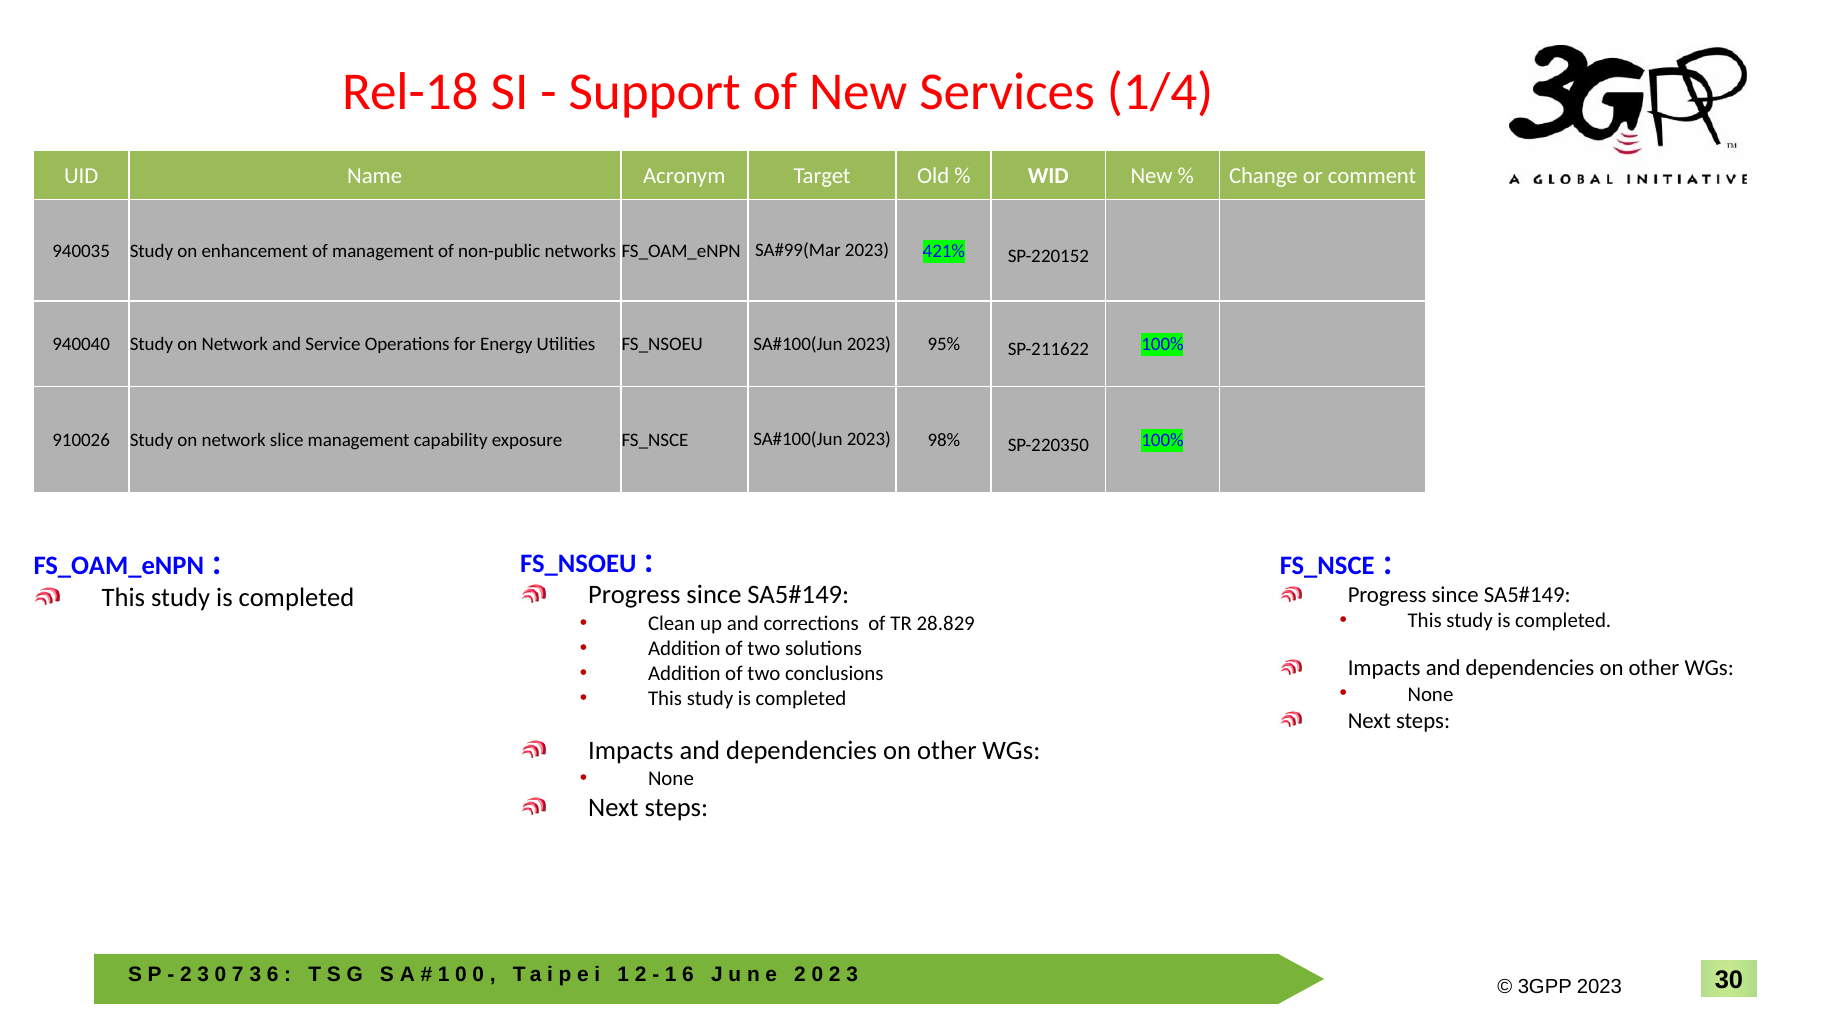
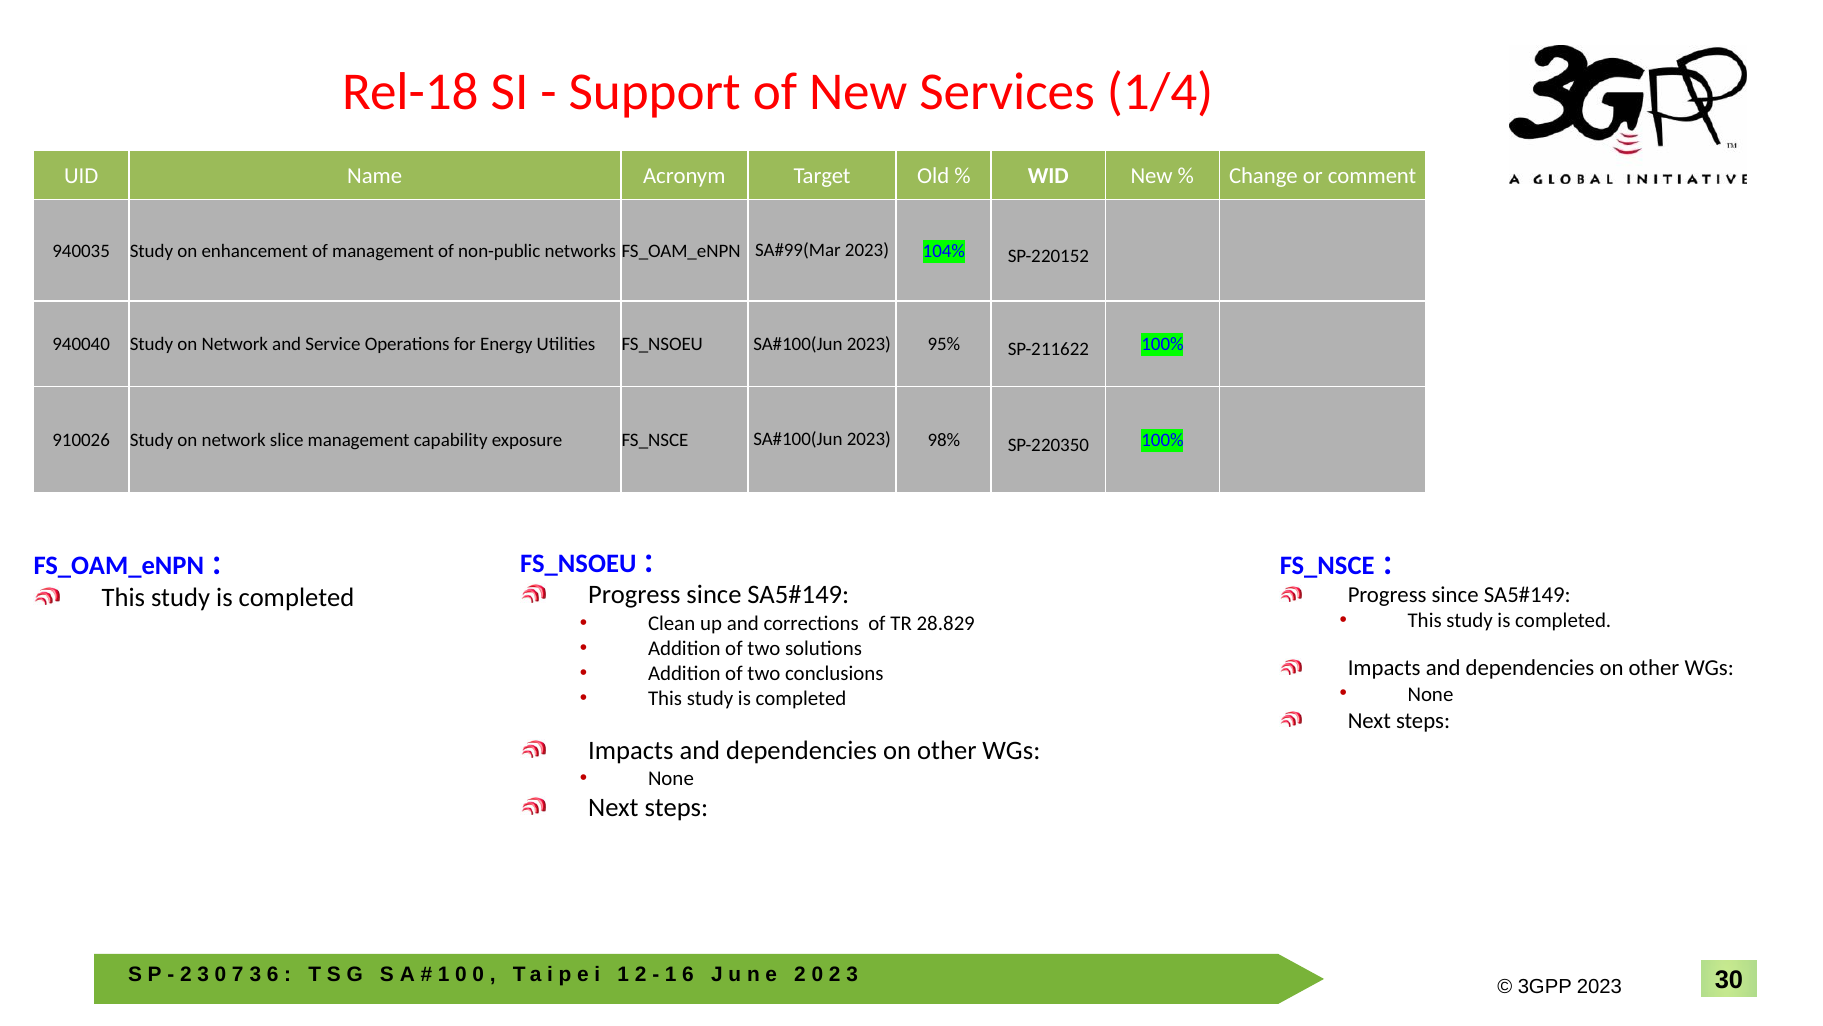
421%: 421% -> 104%
